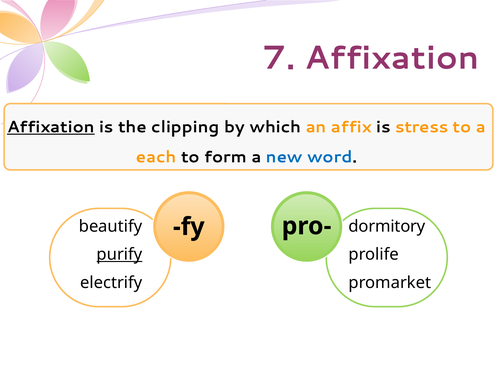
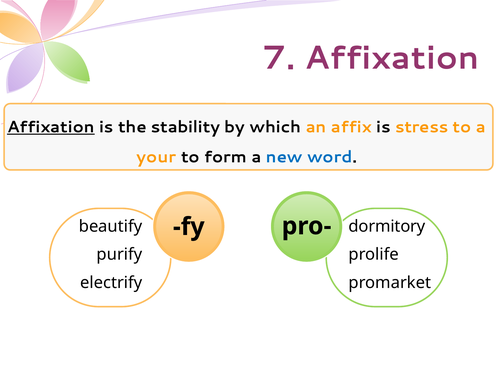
clipping: clipping -> stability
each: each -> your
purify underline: present -> none
